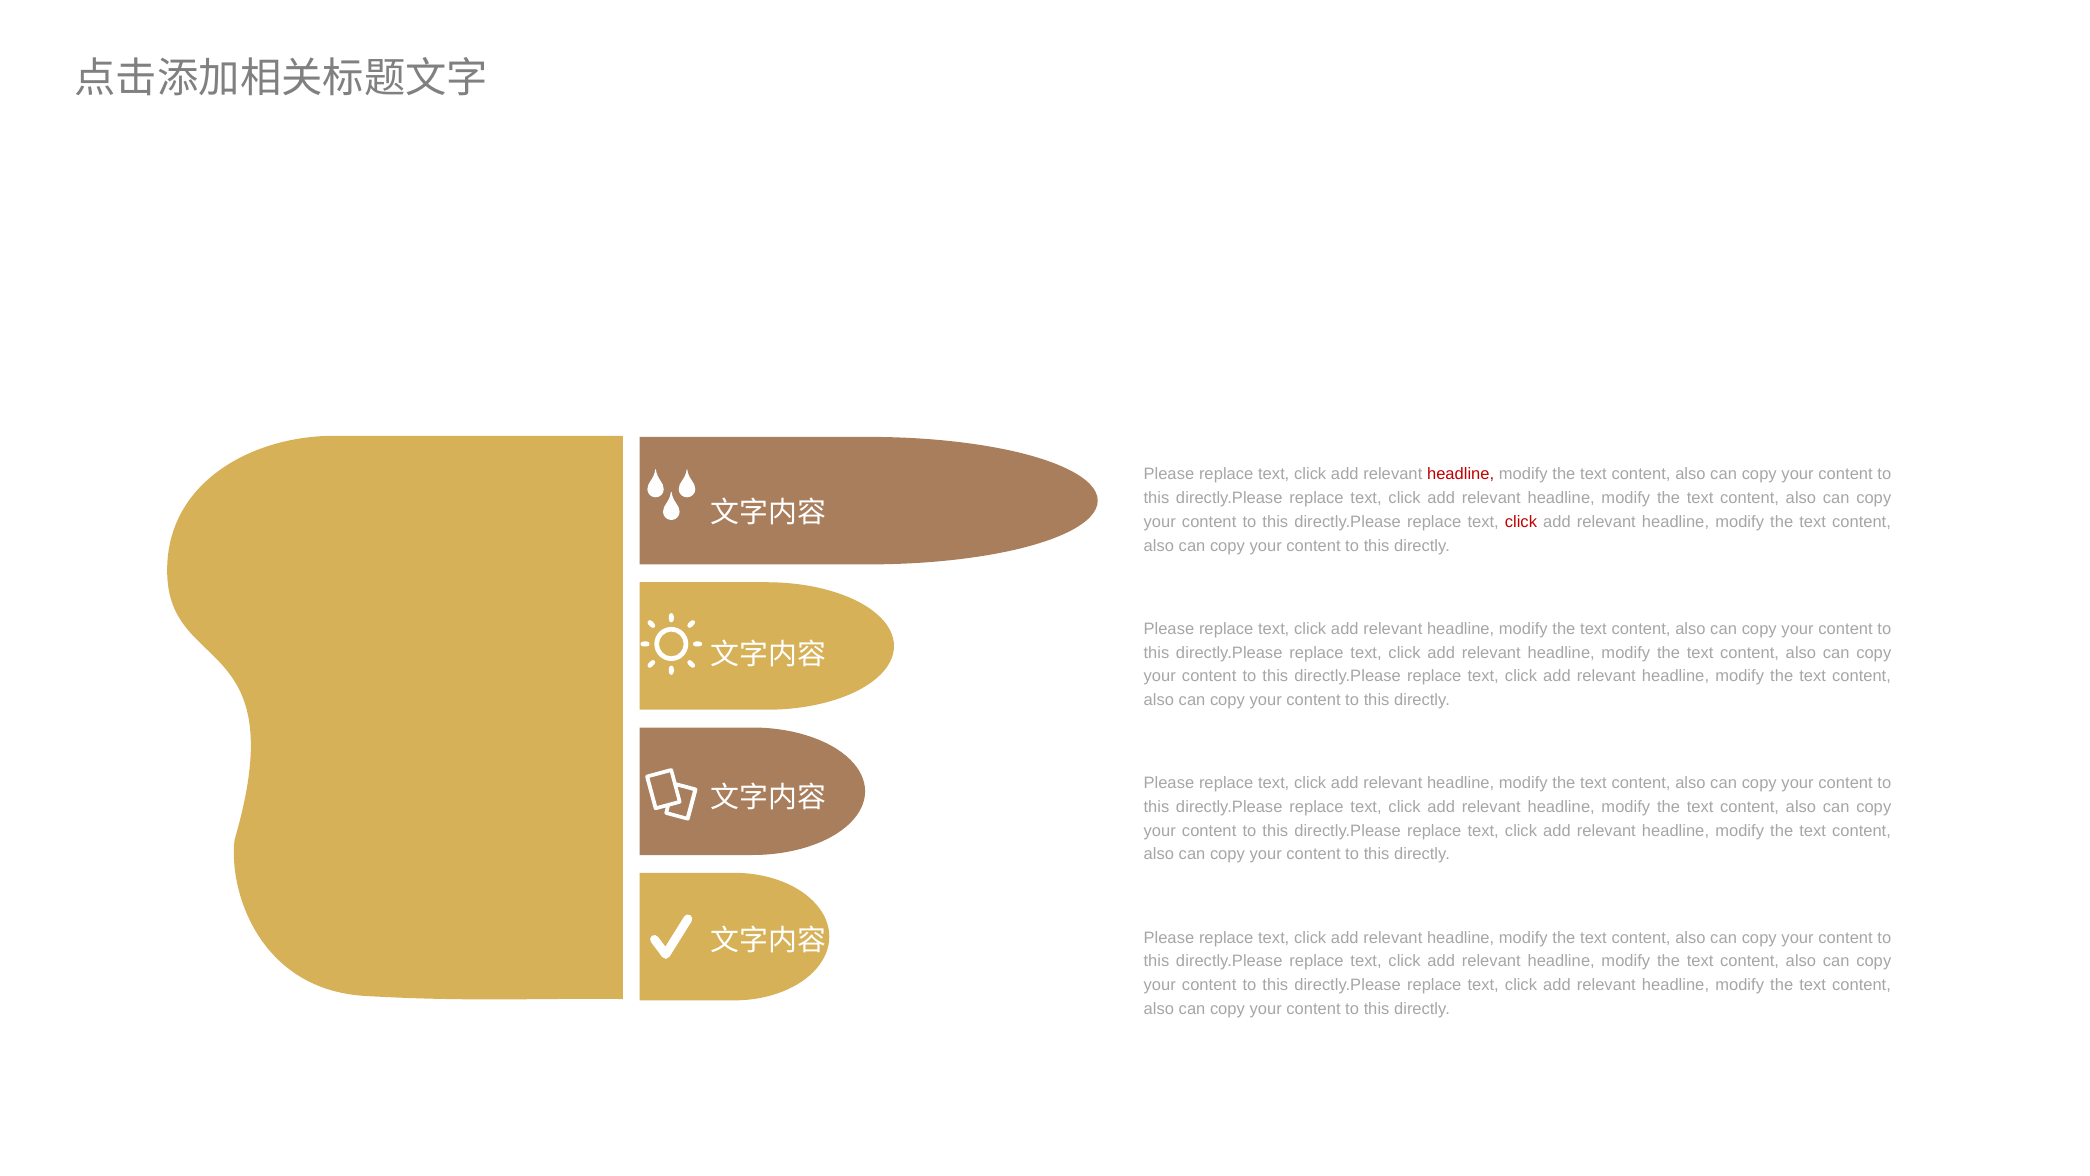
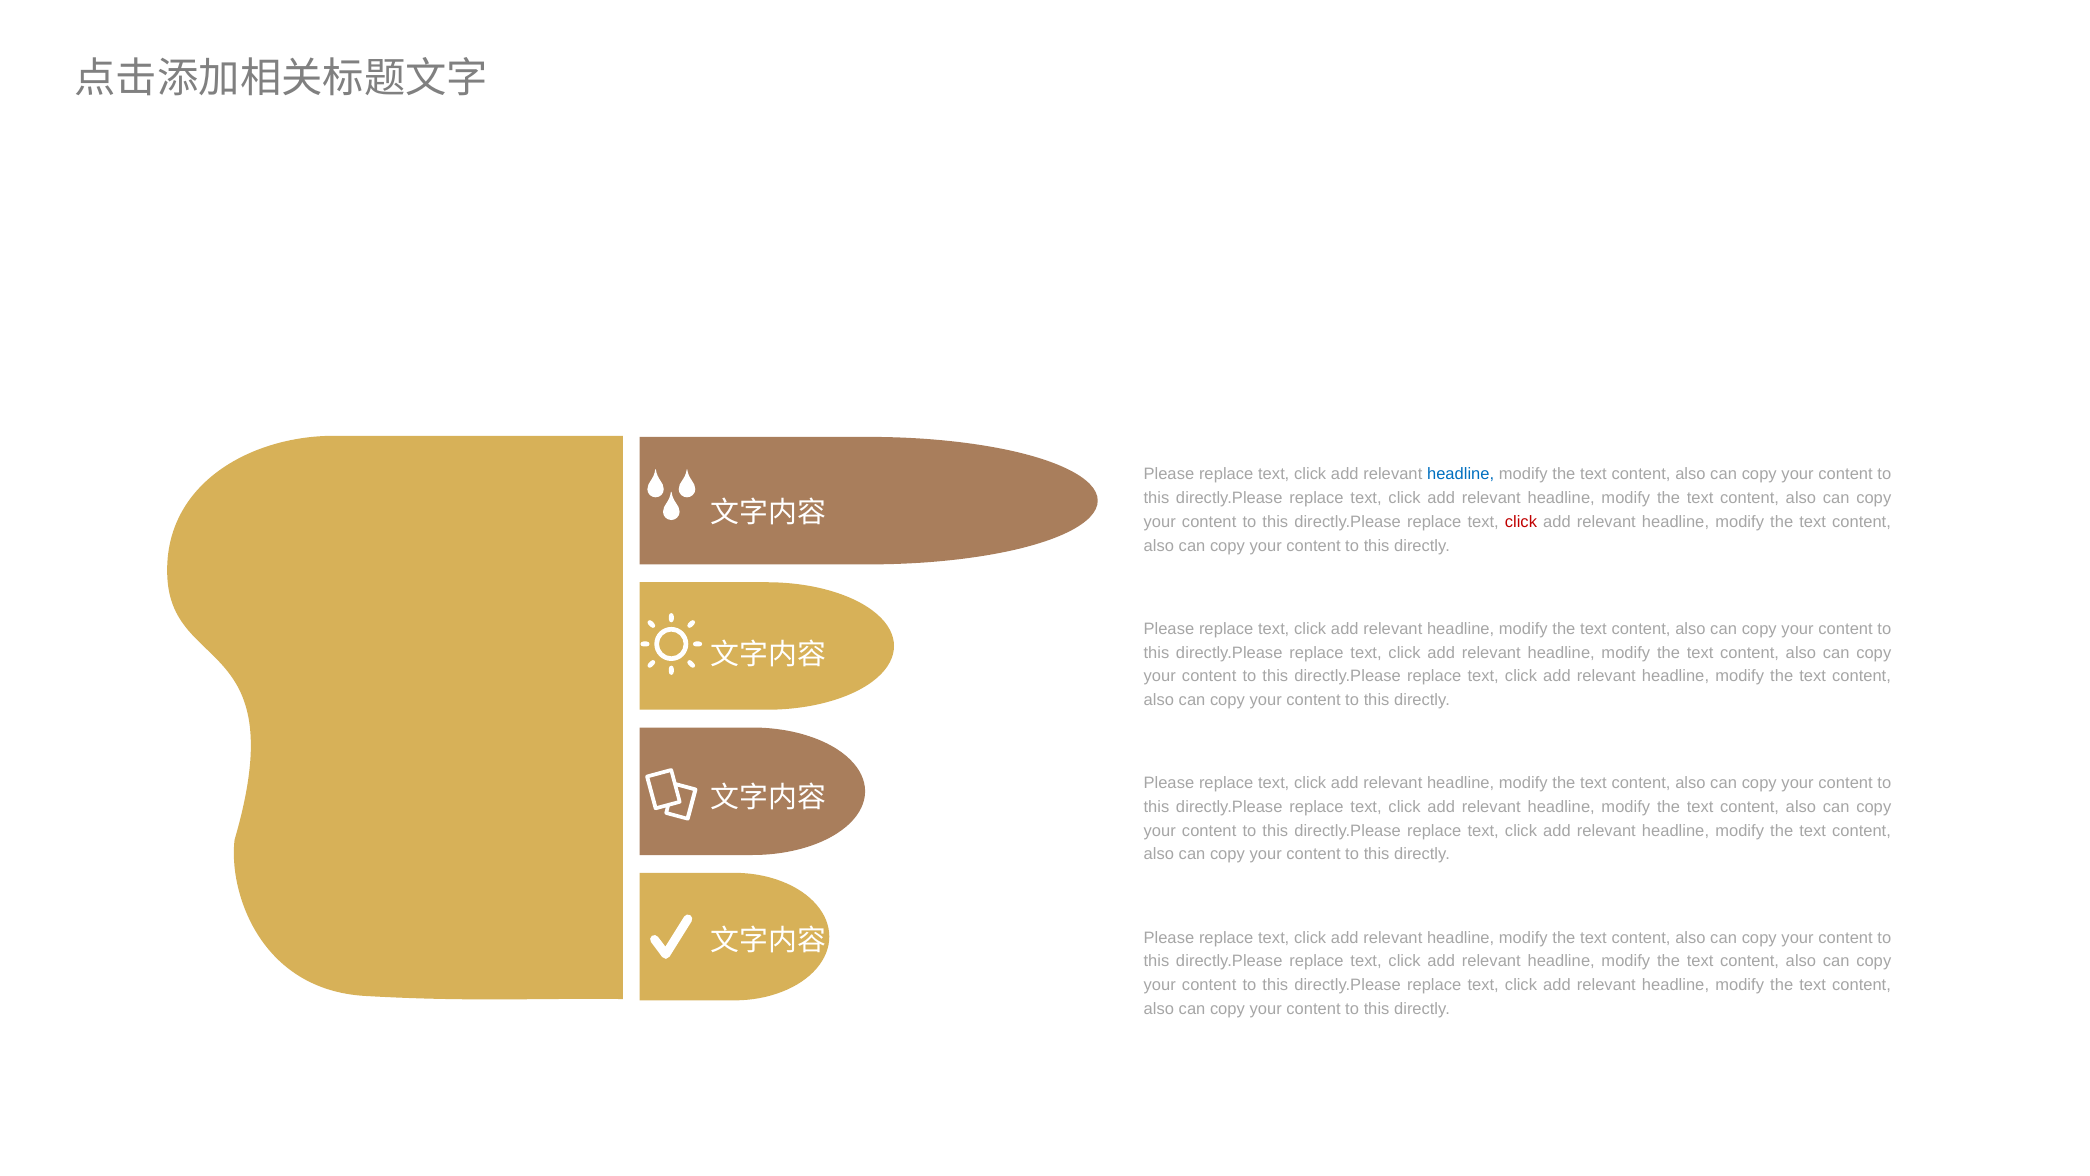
headline at (1461, 474) colour: red -> blue
